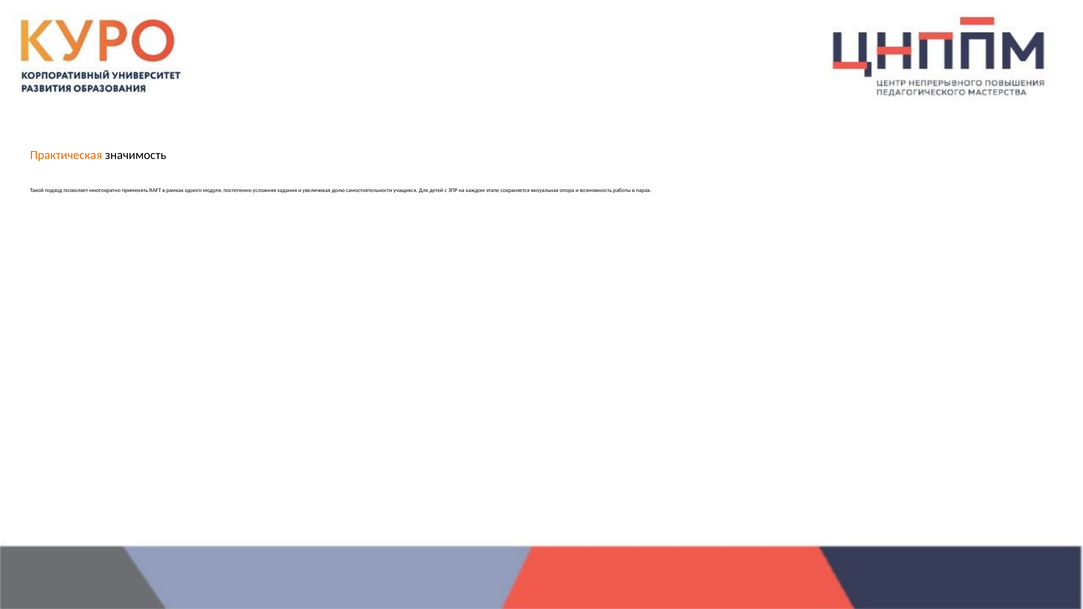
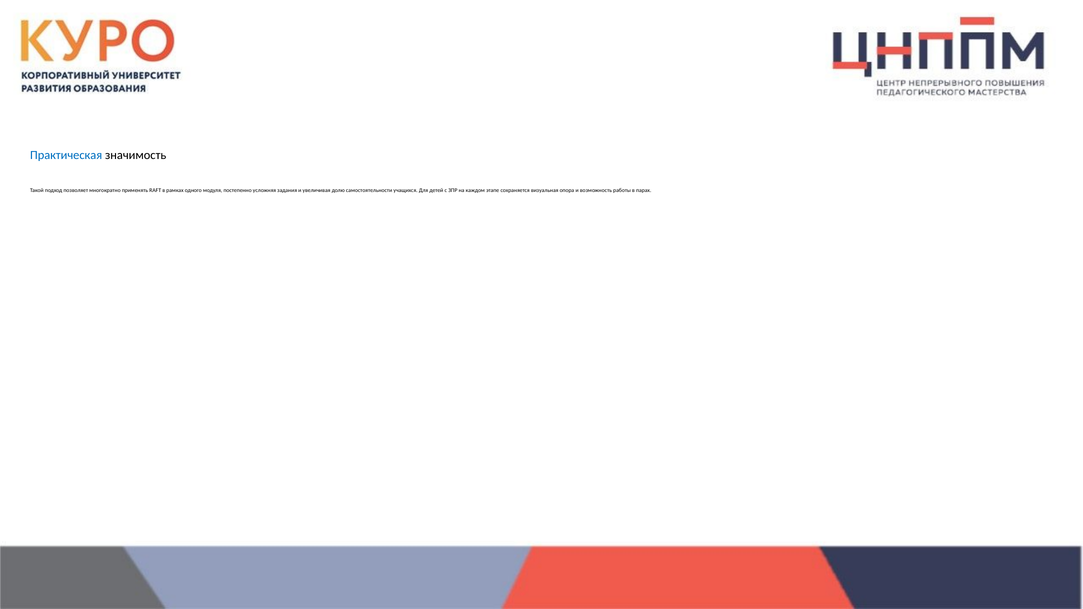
Практическая colour: orange -> blue
